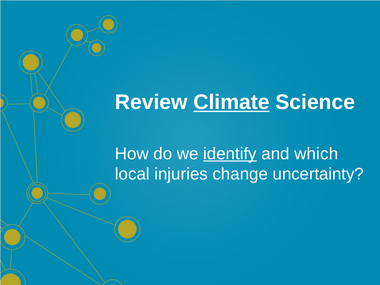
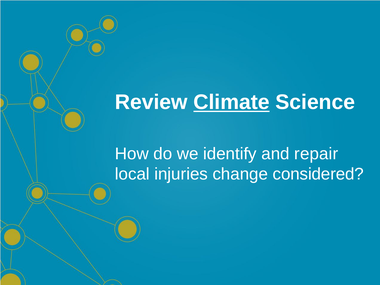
identify underline: present -> none
which: which -> repair
uncertainty: uncertainty -> considered
